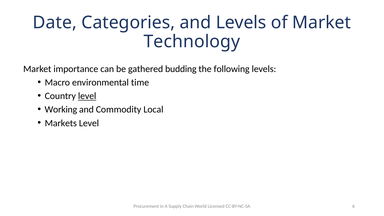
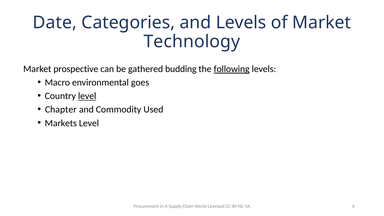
importance: importance -> prospective
following underline: none -> present
time: time -> goes
Working: Working -> Chapter
Local: Local -> Used
